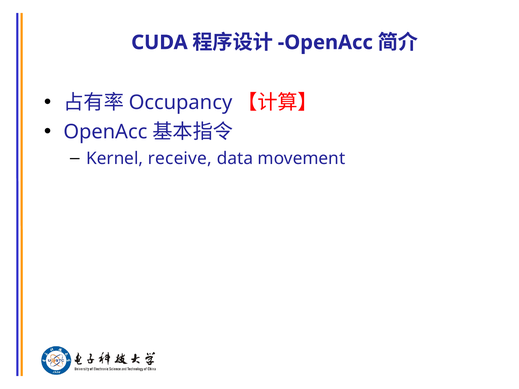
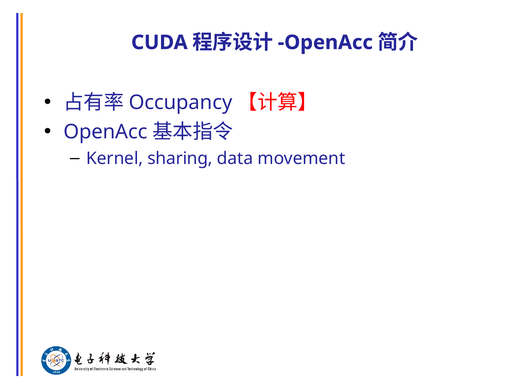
receive: receive -> sharing
